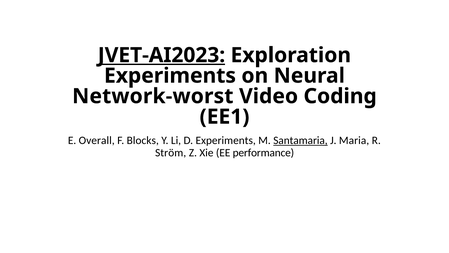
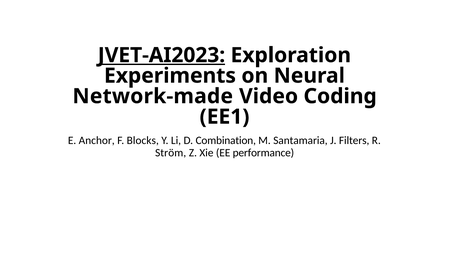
Network-worst: Network-worst -> Network-made
Overall: Overall -> Anchor
D Experiments: Experiments -> Combination
Santamaria underline: present -> none
Maria: Maria -> Filters
